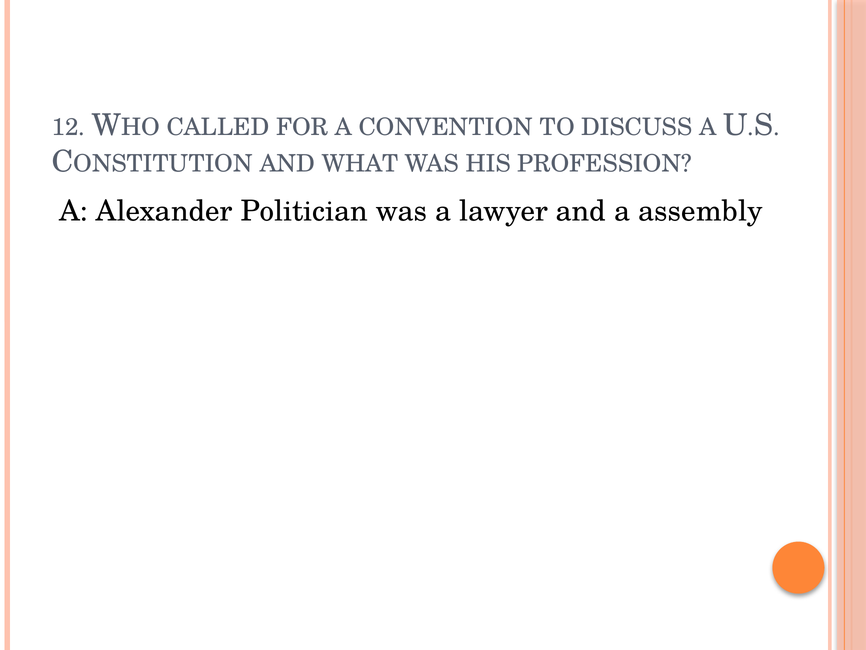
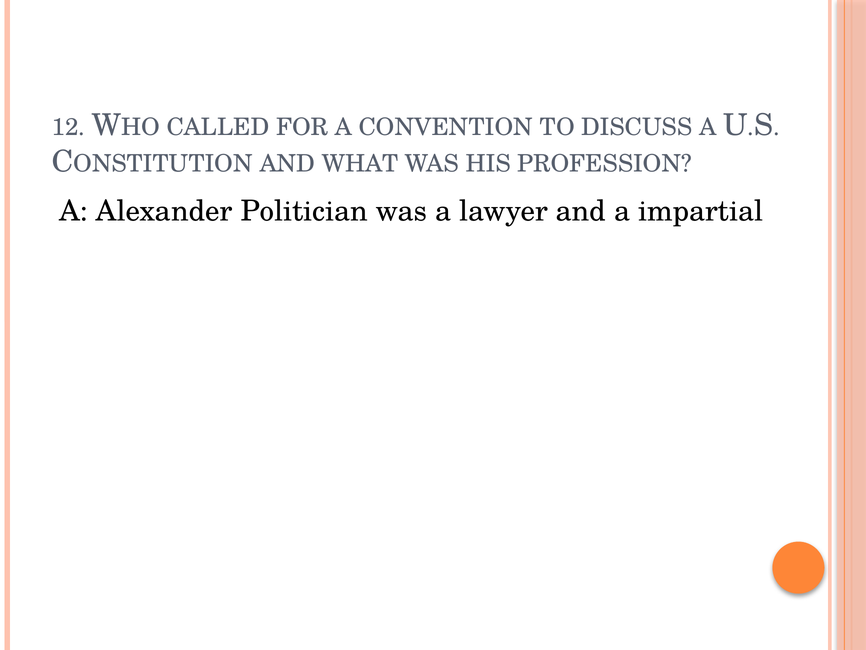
assembly: assembly -> impartial
